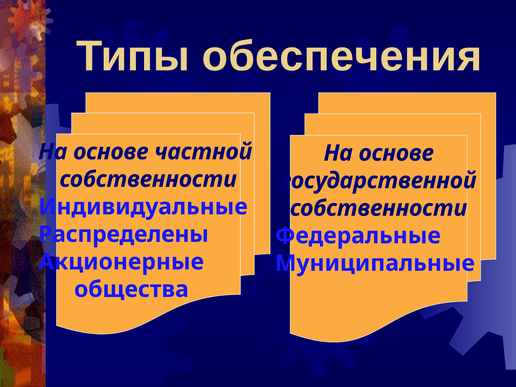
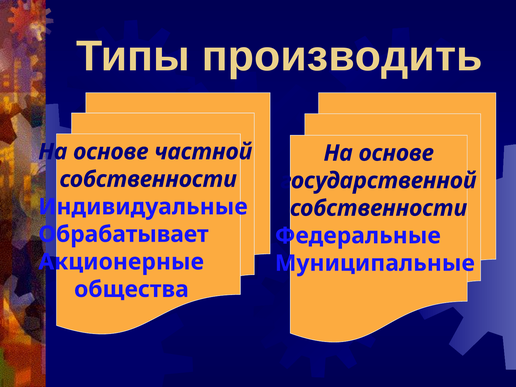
обеспечения: обеспечения -> производить
Распределены: Распределены -> Обрабатывает
